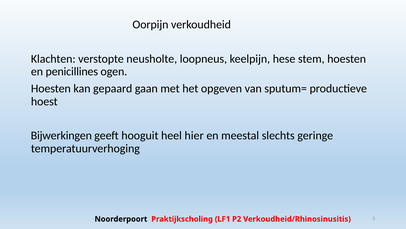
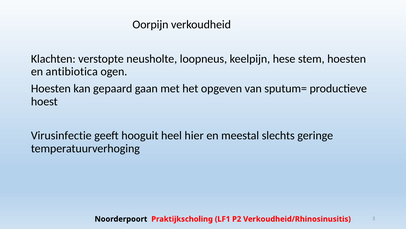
penicillines: penicillines -> antibiotica
Bijwerkingen: Bijwerkingen -> Virusinfectie
